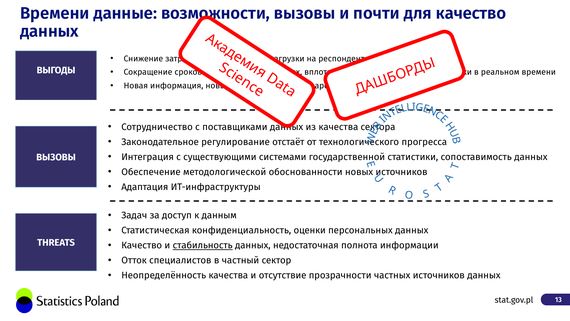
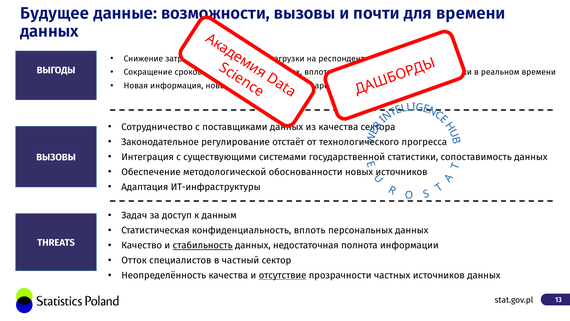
Времени at (55, 13): Времени -> Будущее
для качество: качество -> времени
конфиденциальность оценки: оценки -> вплоть
отсутствие underline: none -> present
